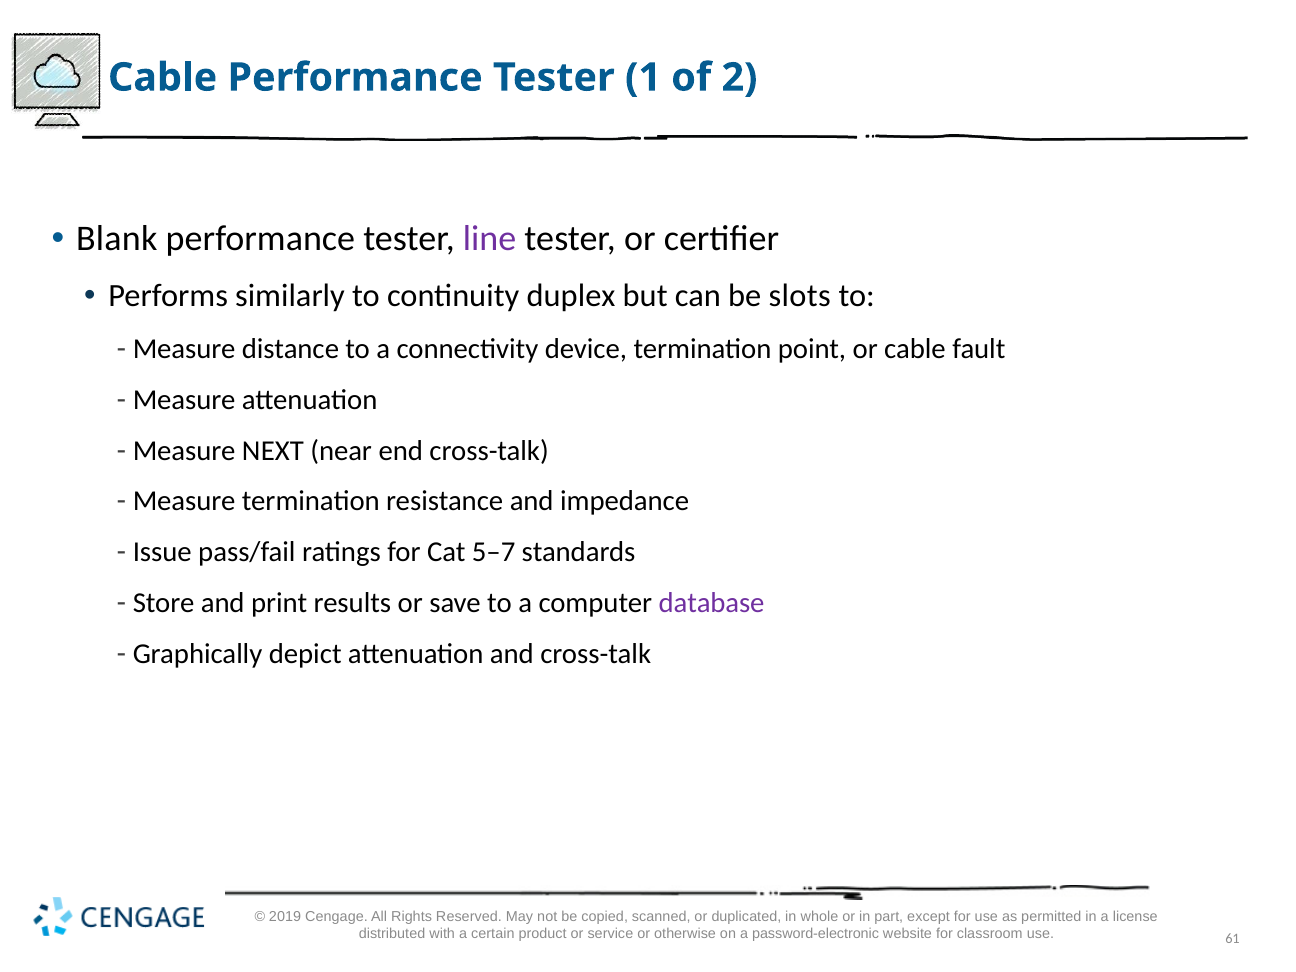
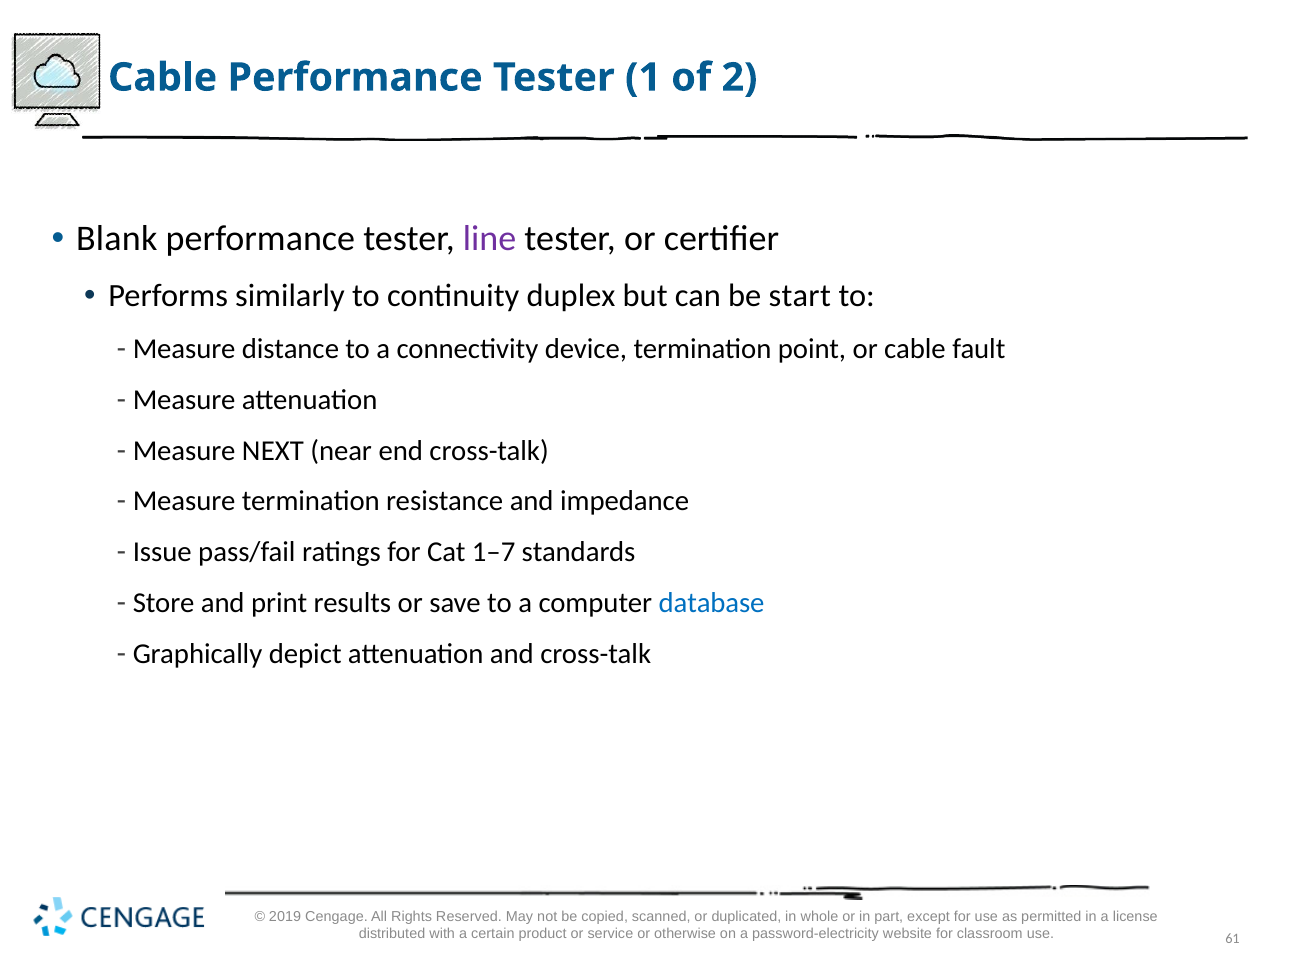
slots: slots -> start
5–7: 5–7 -> 1–7
database colour: purple -> blue
password-electronic: password-electronic -> password-electricity
